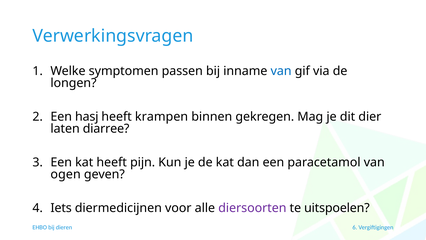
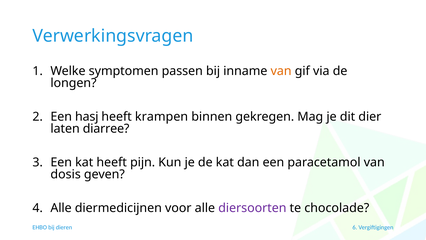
van at (281, 71) colour: blue -> orange
ogen: ogen -> dosis
Iets at (61, 208): Iets -> Alle
uitspoelen: uitspoelen -> chocolade
